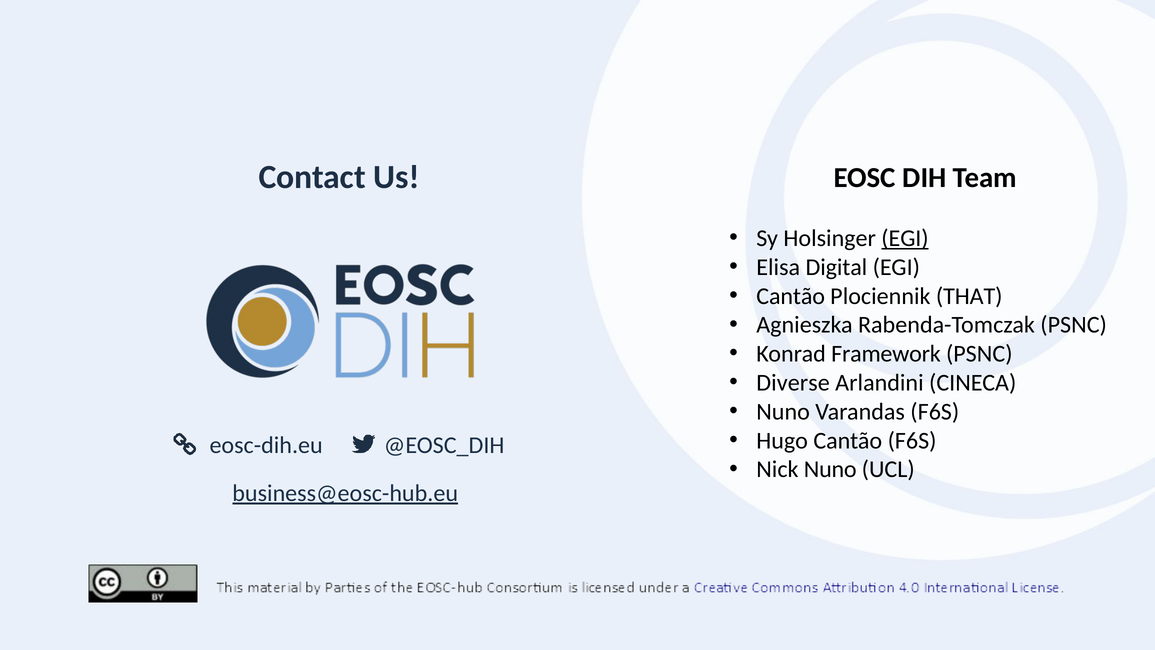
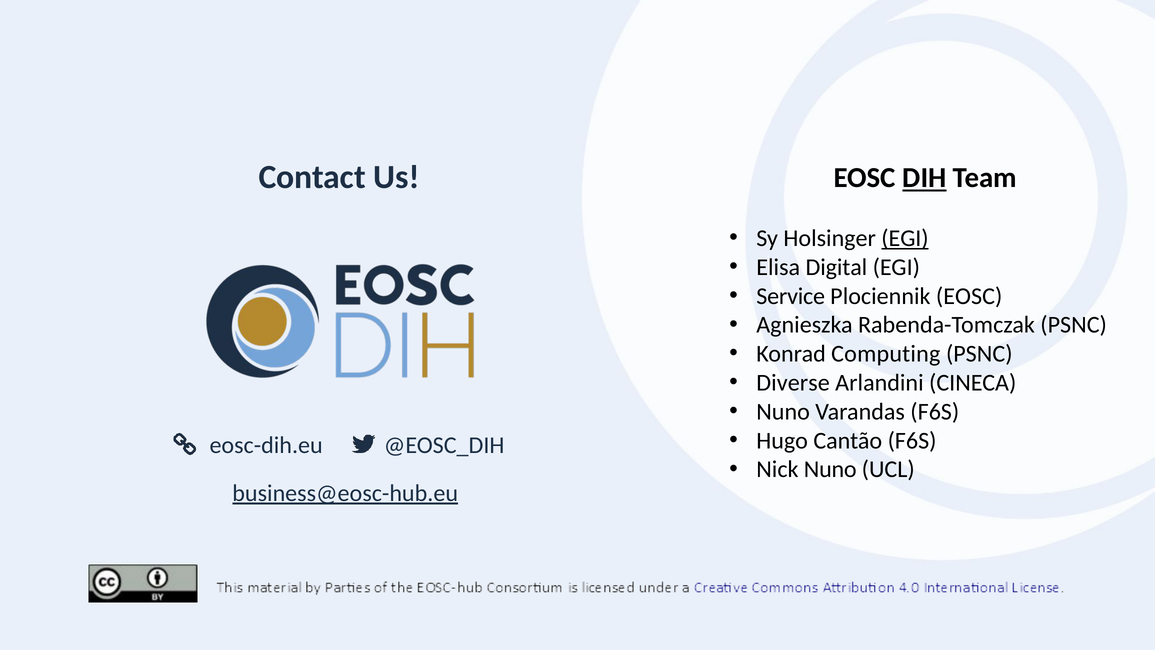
DIH underline: none -> present
Cantão at (791, 296): Cantão -> Service
Plociennik THAT: THAT -> EOSC
Framework: Framework -> Computing
